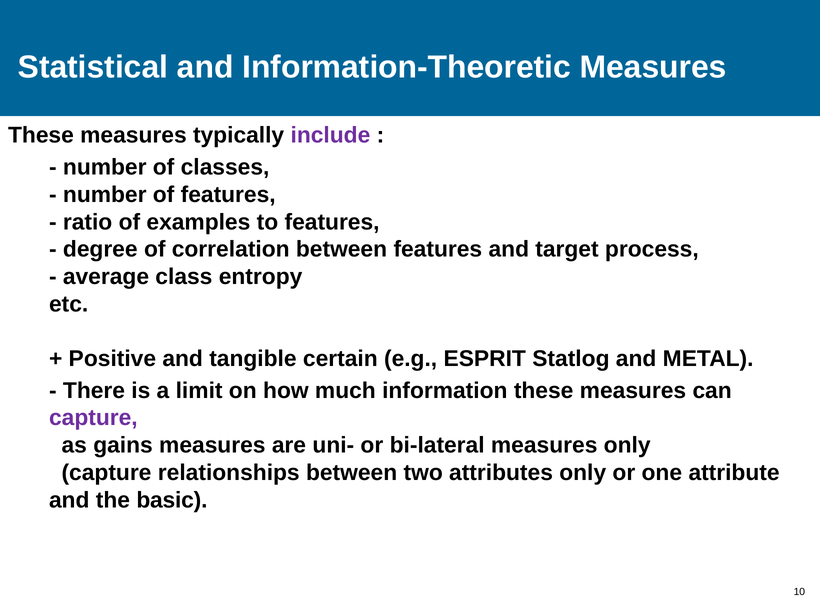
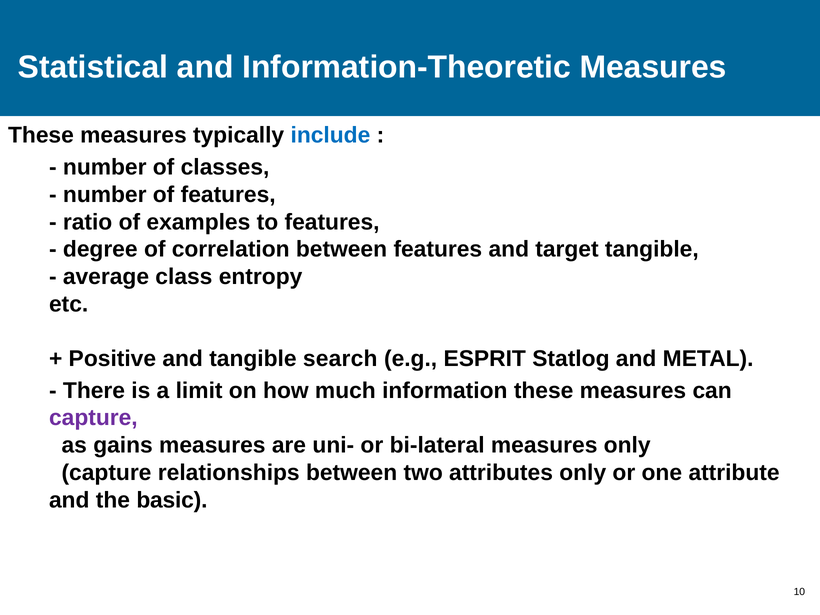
include colour: purple -> blue
target process: process -> tangible
certain: certain -> search
